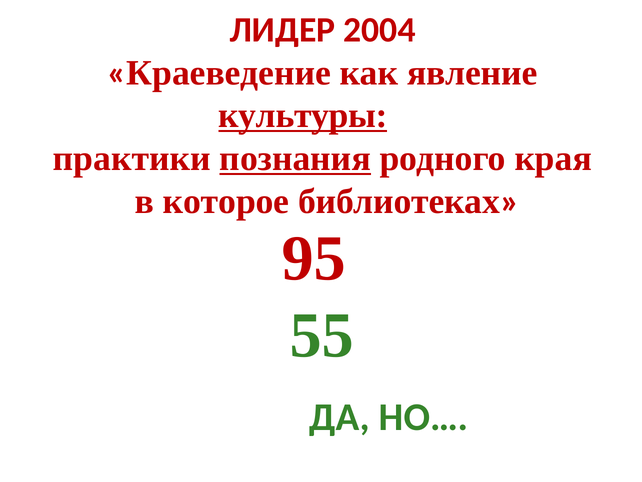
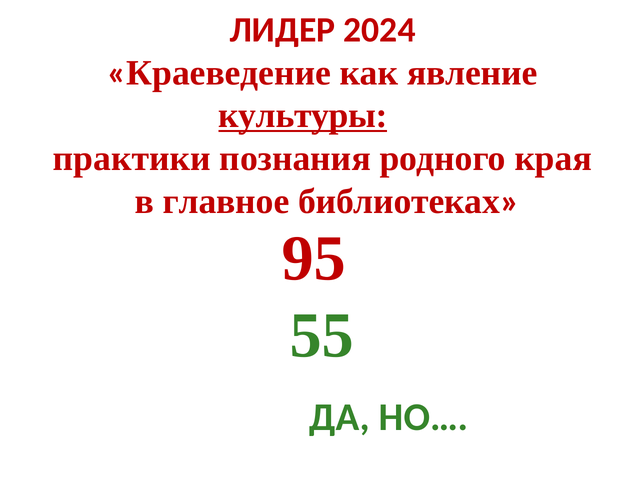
2004: 2004 -> 2024
познания underline: present -> none
которое: которое -> главное
